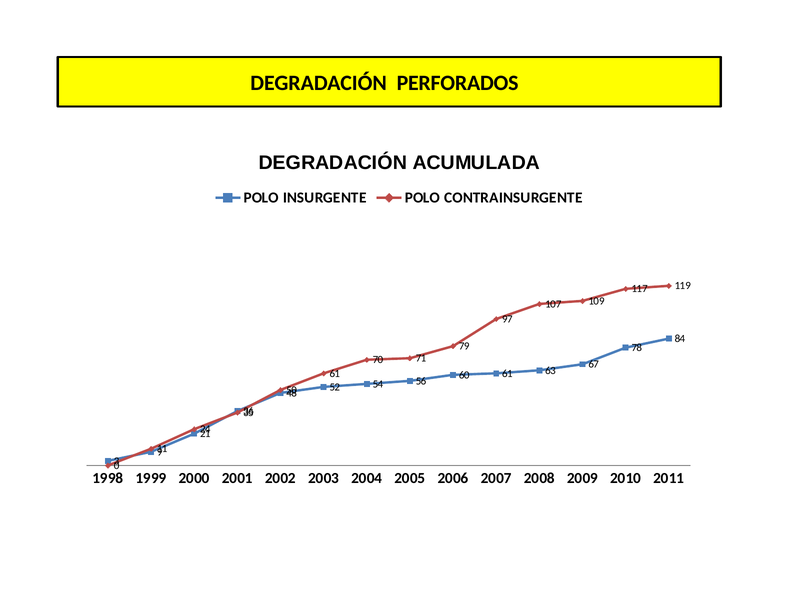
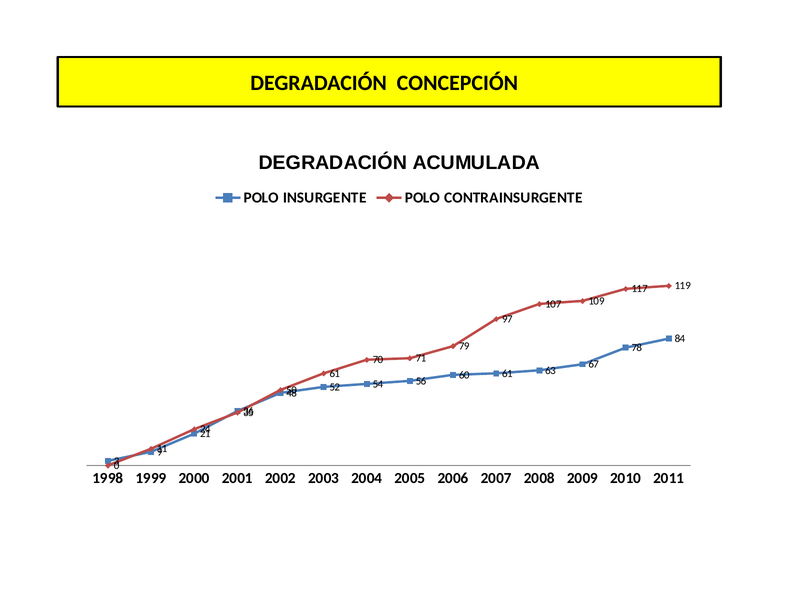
PERFORADOS: PERFORADOS -> CONCEPCIÓN
